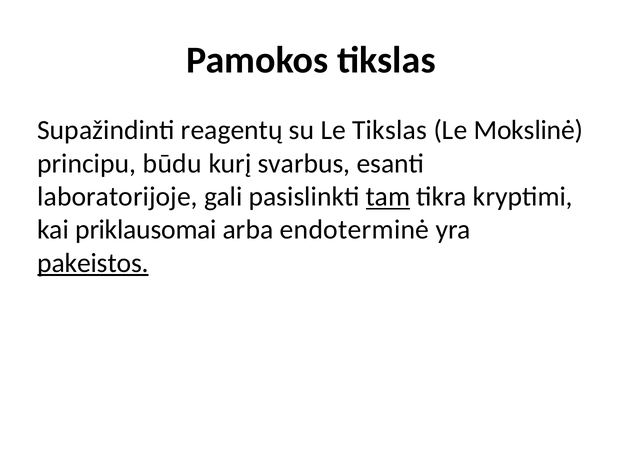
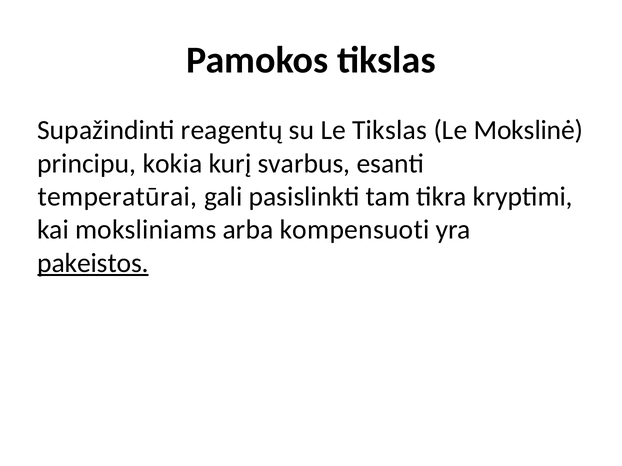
būdu: būdu -> kokia
laboratorijoje: laboratorijoje -> temperatūrai
tam underline: present -> none
priklausomai: priklausomai -> moksliniams
endoterminė: endoterminė -> kompensuoti
